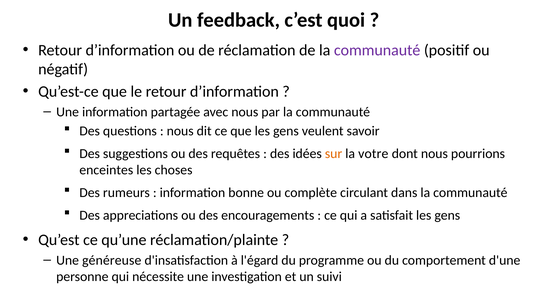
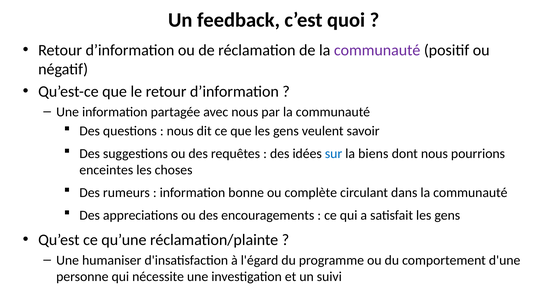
sur colour: orange -> blue
votre: votre -> biens
généreuse: généreuse -> humaniser
